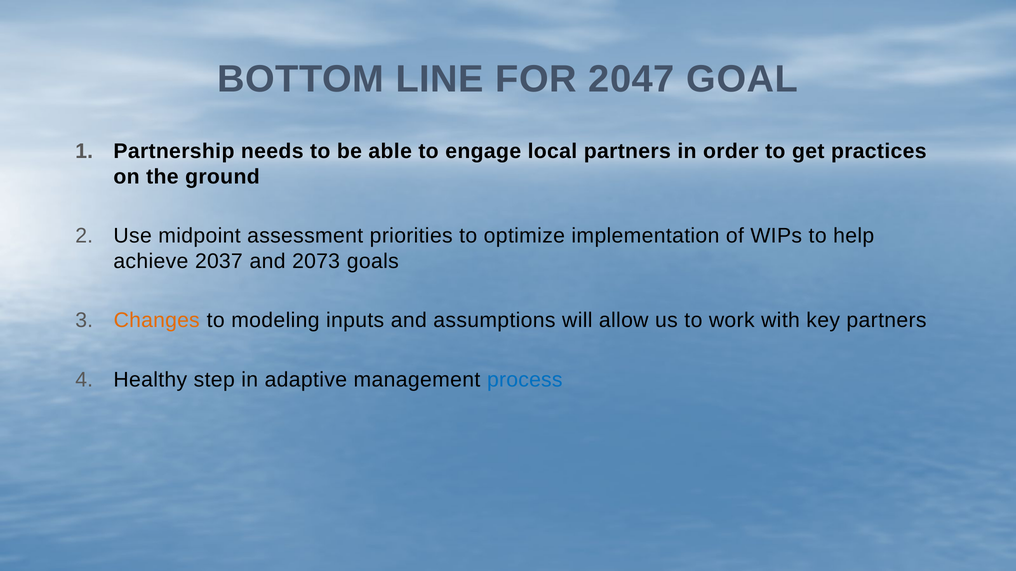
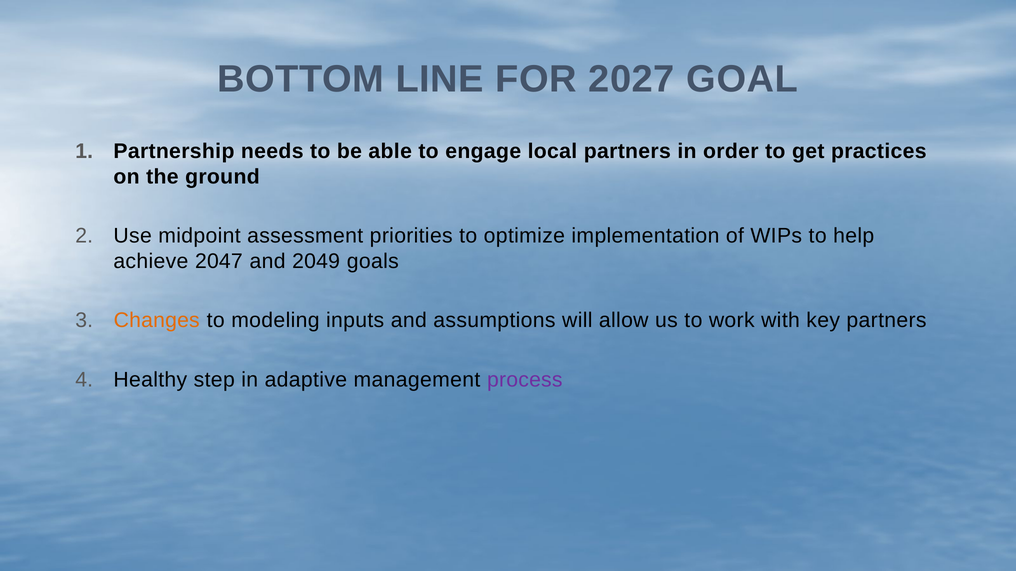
2047: 2047 -> 2027
2037: 2037 -> 2047
2073: 2073 -> 2049
process colour: blue -> purple
